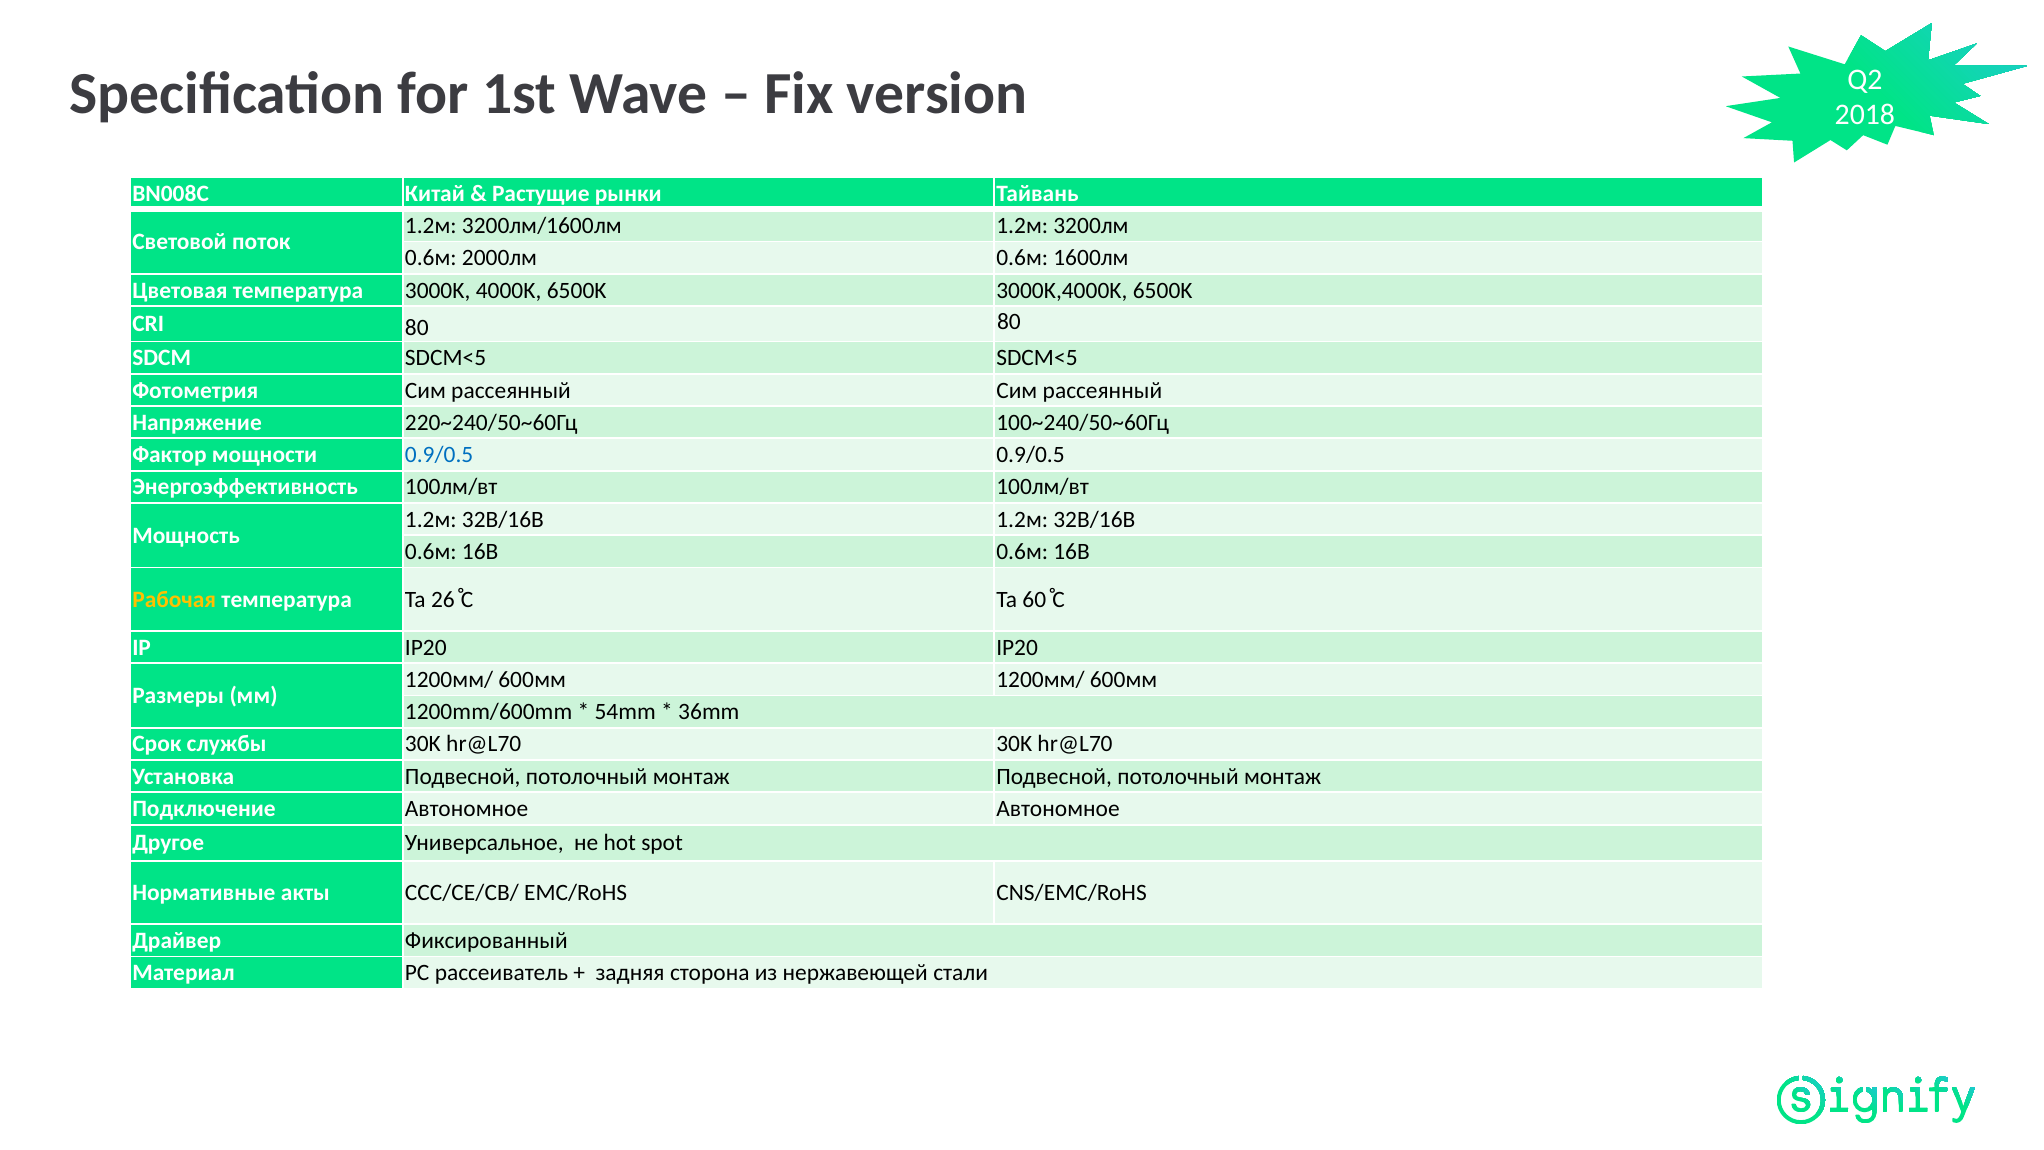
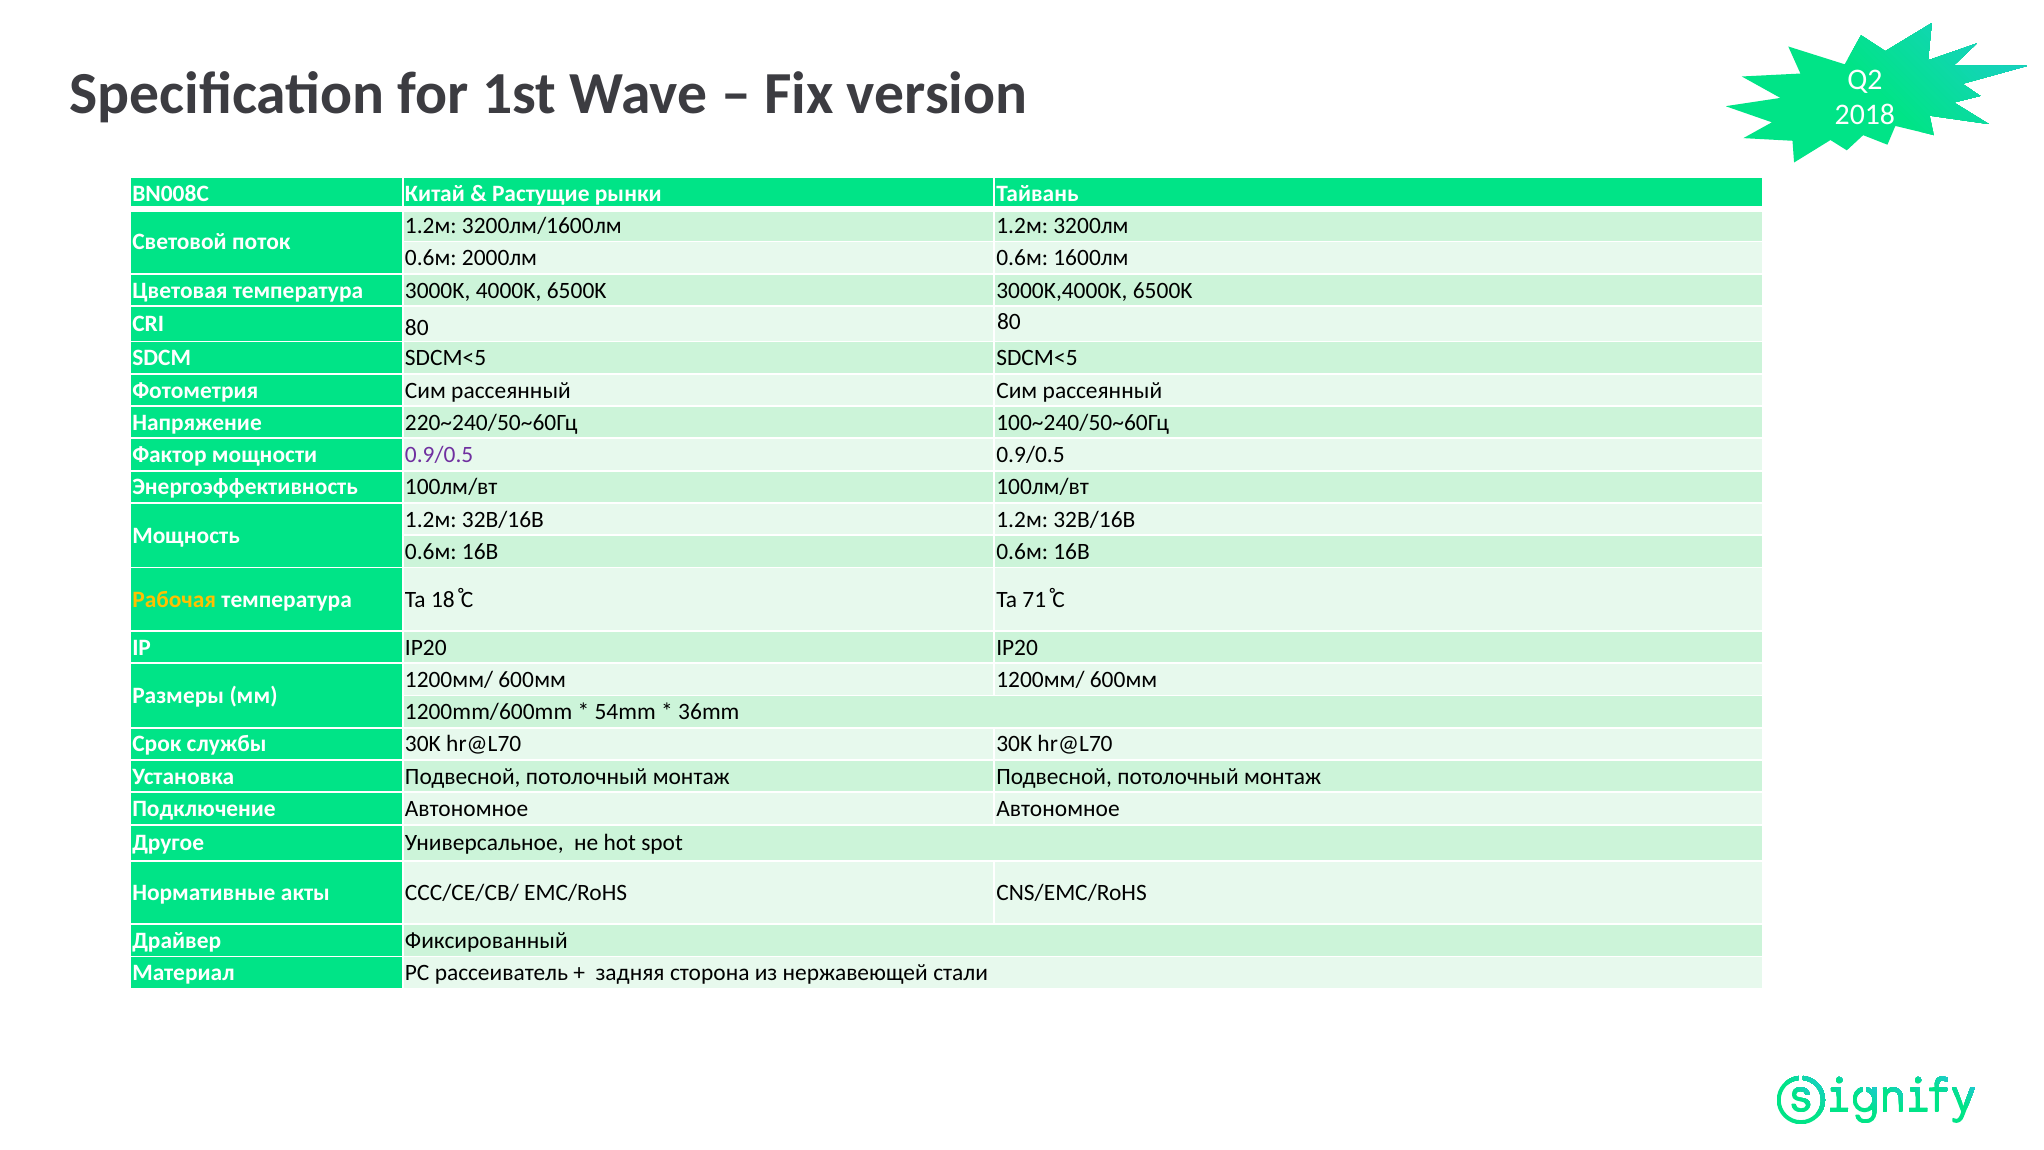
0.9/0.5 at (439, 455) colour: blue -> purple
26: 26 -> 18
60: 60 -> 71
